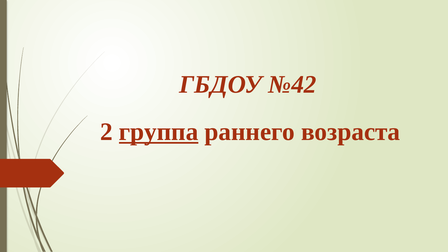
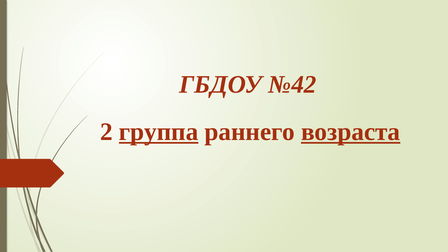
возраста underline: none -> present
